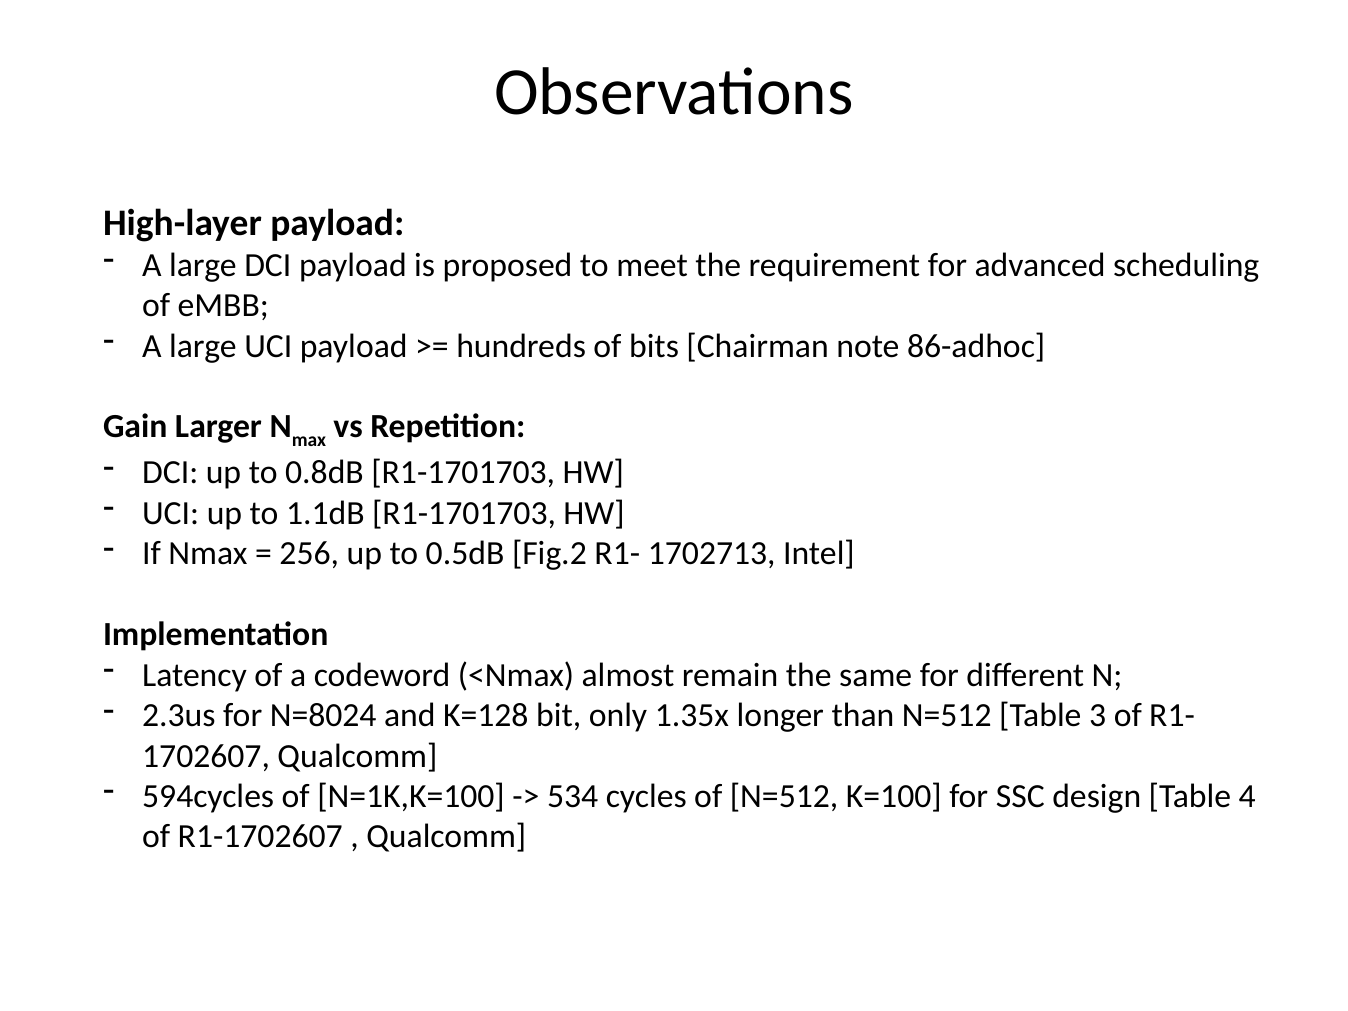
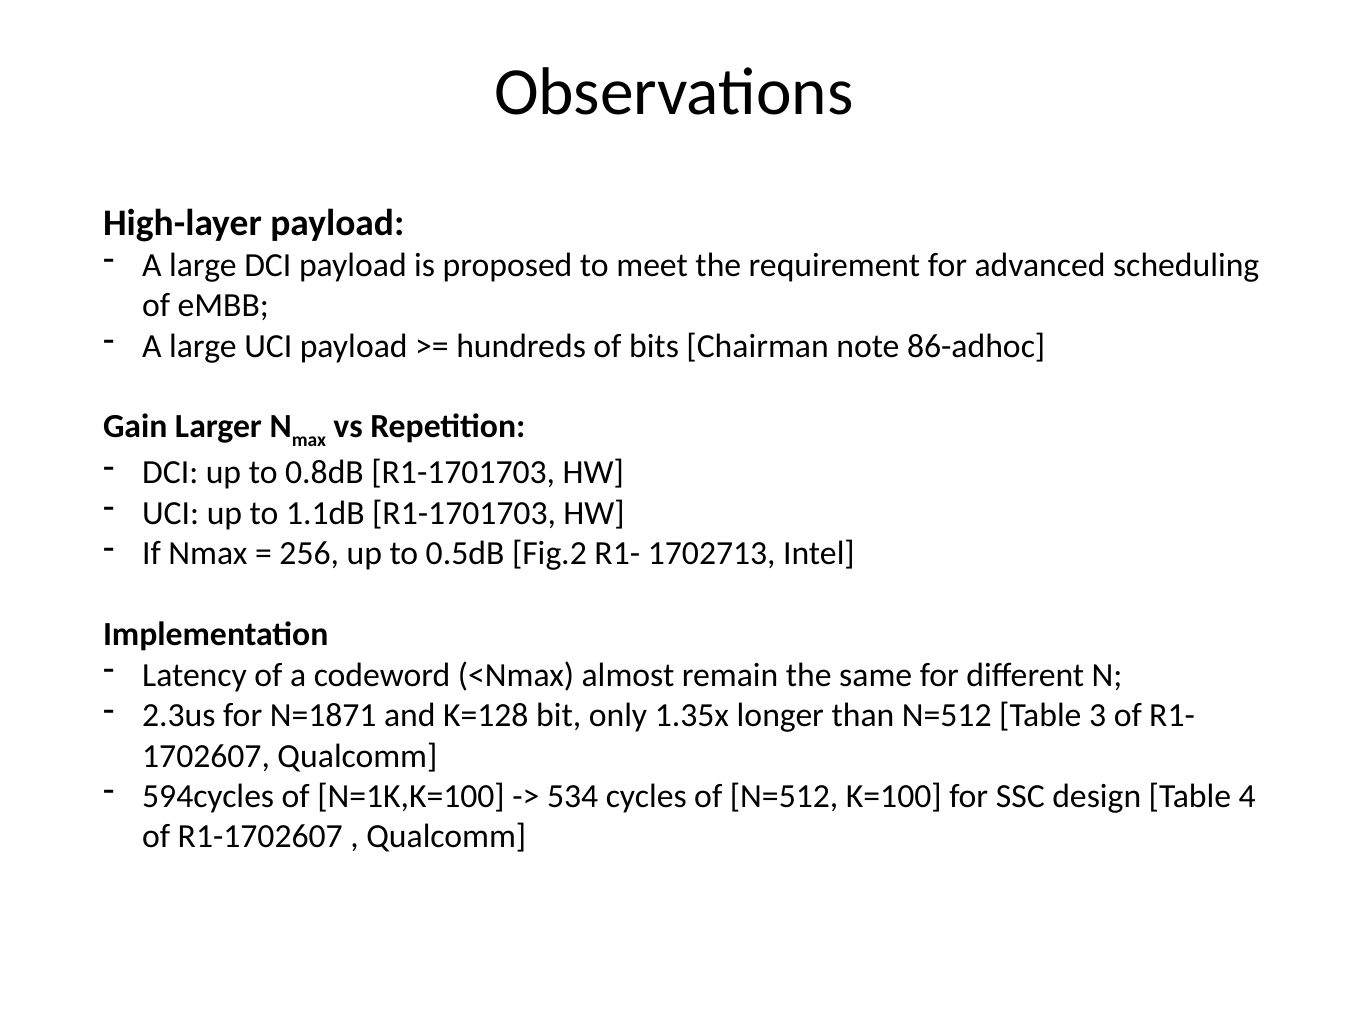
N=8024: N=8024 -> N=1871
